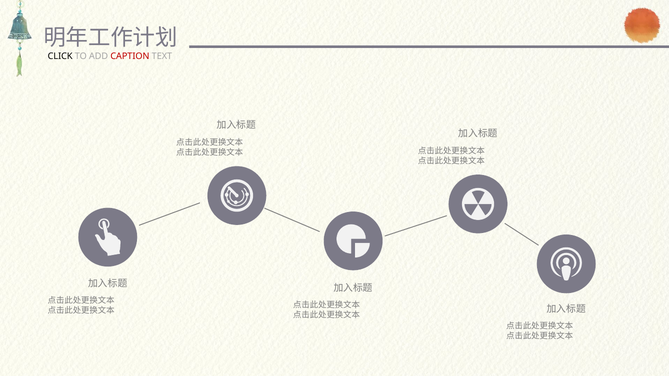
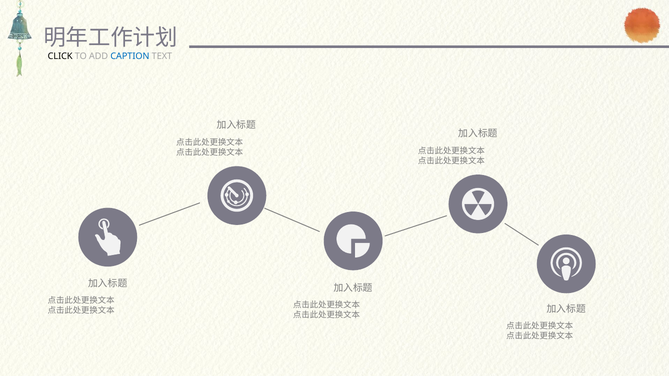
CAPTION colour: red -> blue
